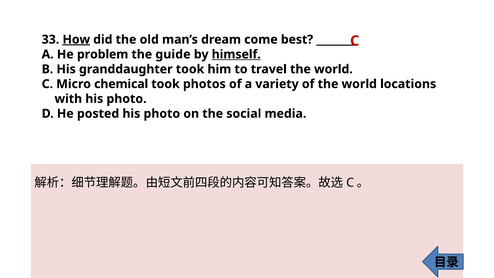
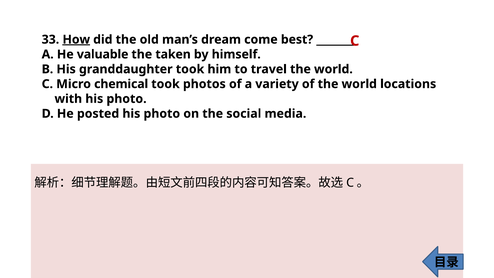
problem: problem -> valuable
guide: guide -> taken
himself underline: present -> none
